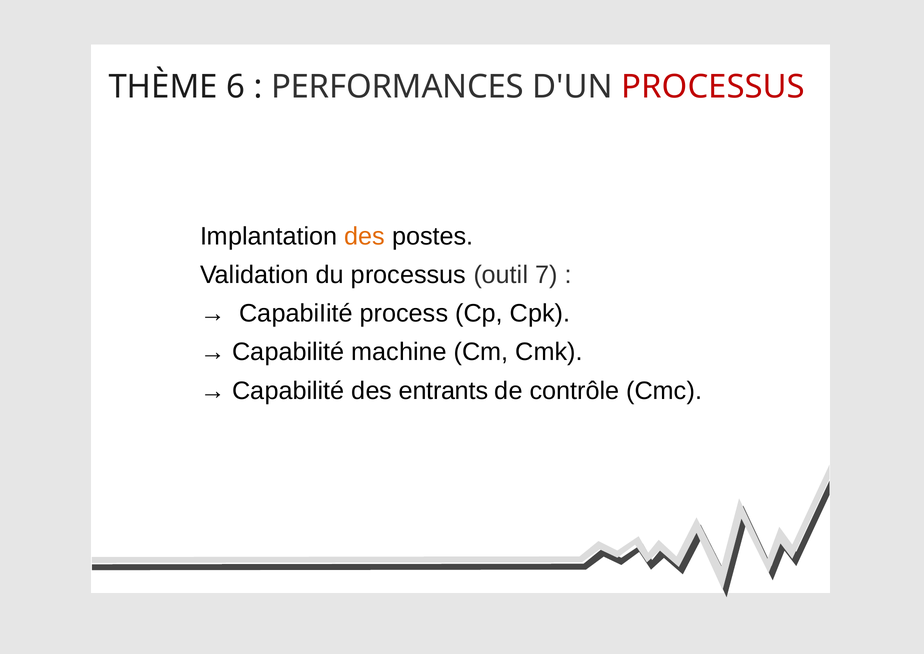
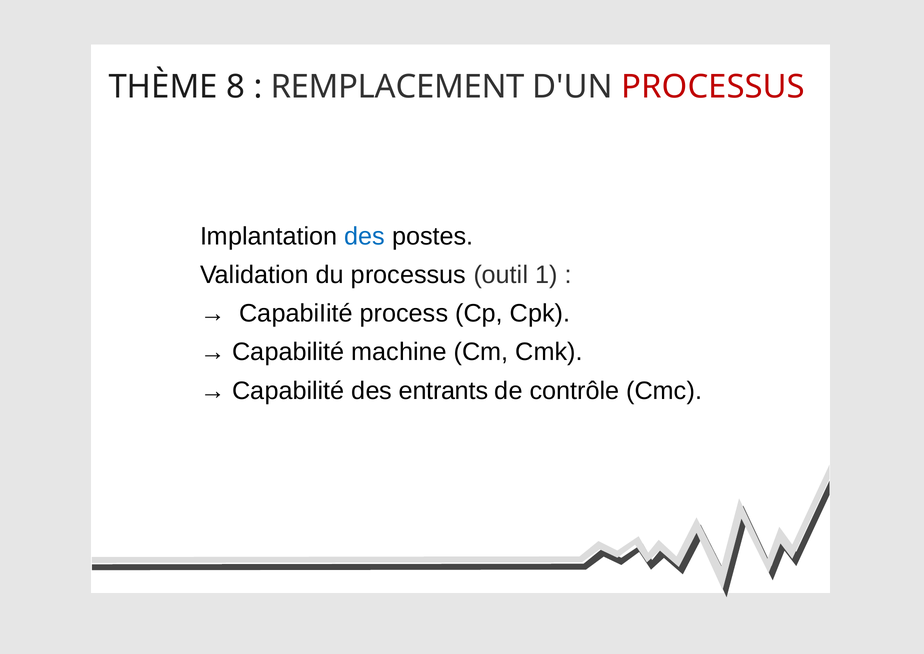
6: 6 -> 8
PERFORMANCES: PERFORMANCES -> REMPLACEMENT
des at (365, 236) colour: orange -> blue
7: 7 -> 1
